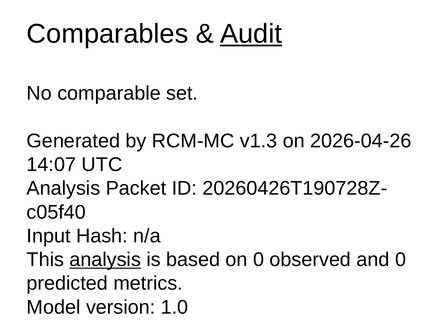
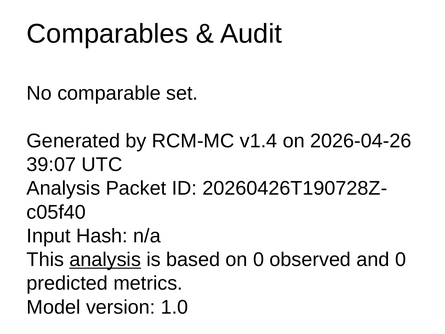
Audit underline: present -> none
v1.3: v1.3 -> v1.4
14:07: 14:07 -> 39:07
